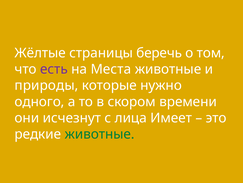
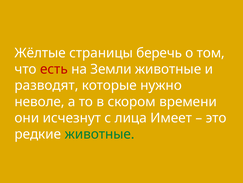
есть colour: purple -> red
Места: Места -> Земли
природы: природы -> разводят
одного: одного -> неволе
